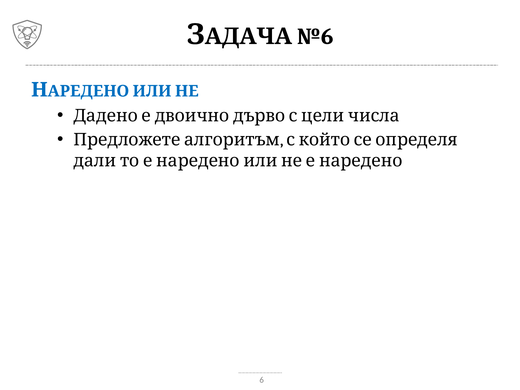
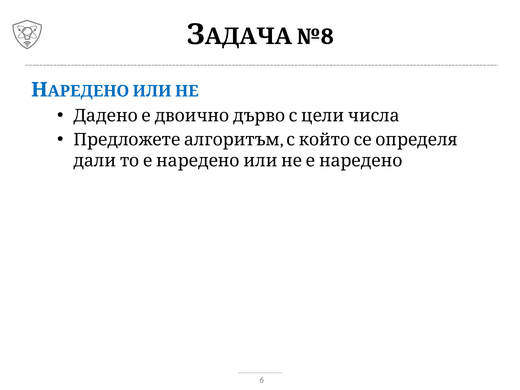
№6: №6 -> №8
